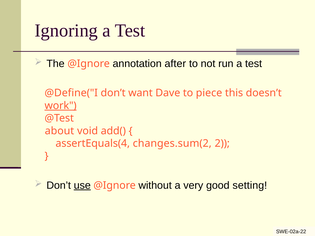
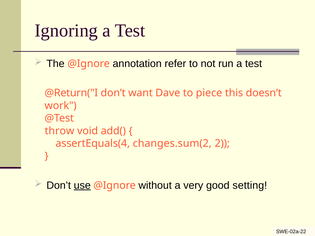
after: after -> refer
@Define("I: @Define("I -> @Return("I
work underline: present -> none
about: about -> throw
